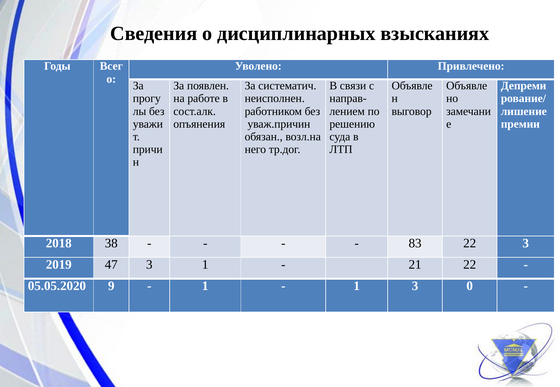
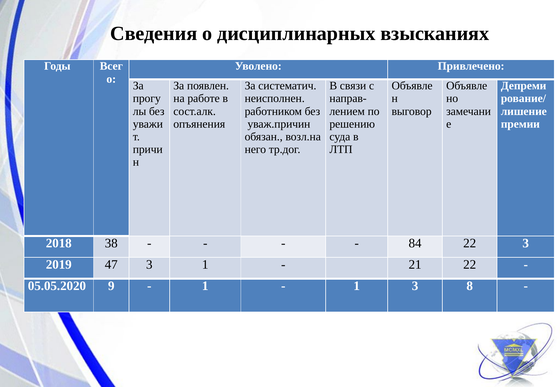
83: 83 -> 84
0: 0 -> 8
